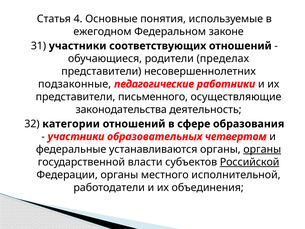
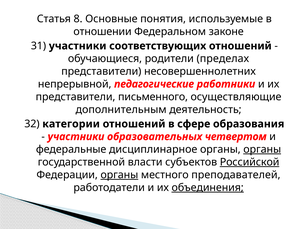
4: 4 -> 8
ежегодном: ежегодном -> отношении
подзаконные: подзаконные -> непрерывной
законодательства: законодательства -> дополнительным
устанавливаются: устанавливаются -> дисциплинарное
органы at (119, 175) underline: none -> present
исполнительной: исполнительной -> преподавателей
объединения underline: none -> present
